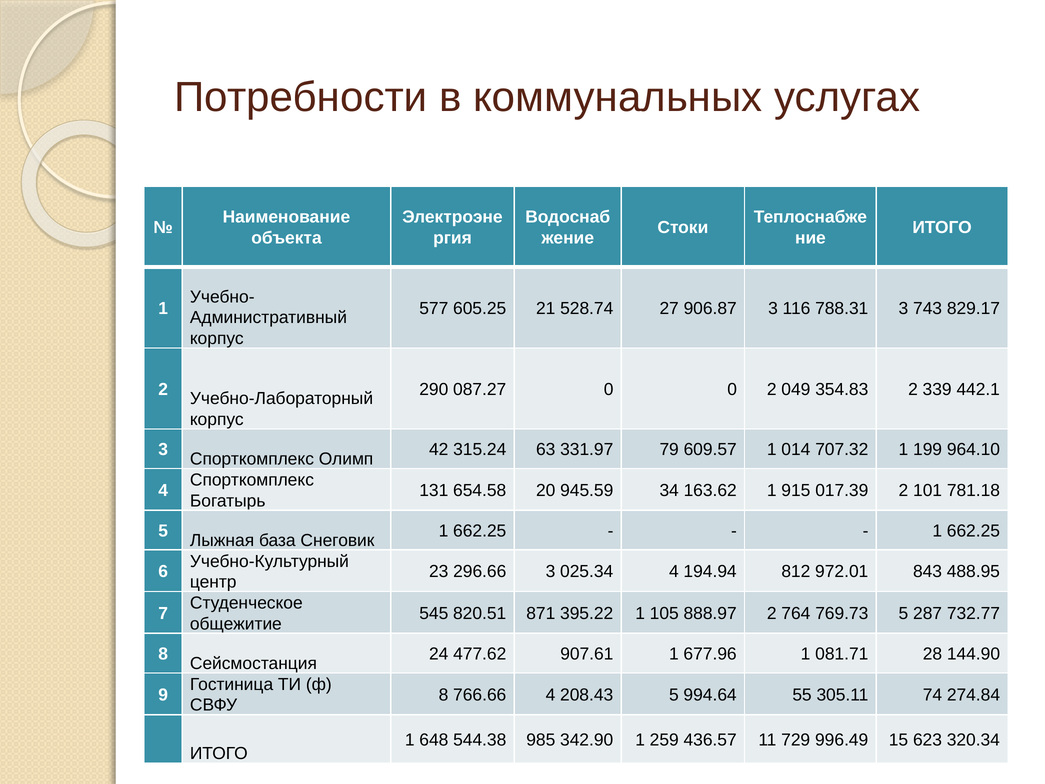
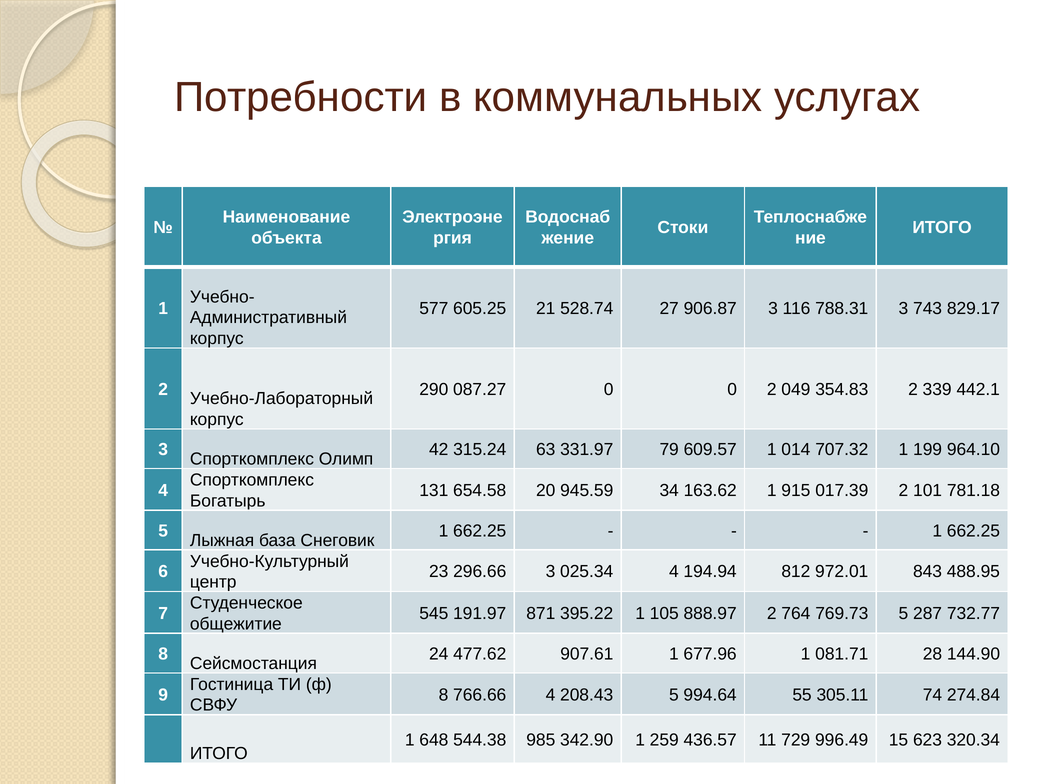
820.51: 820.51 -> 191.97
